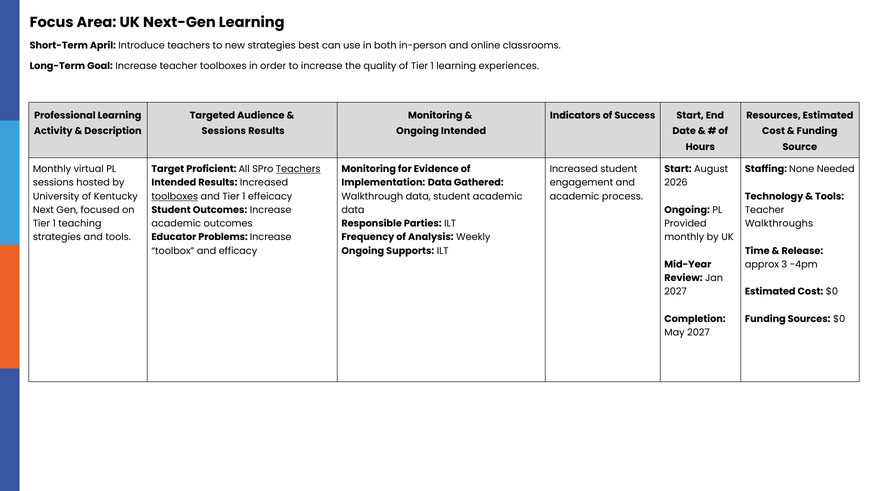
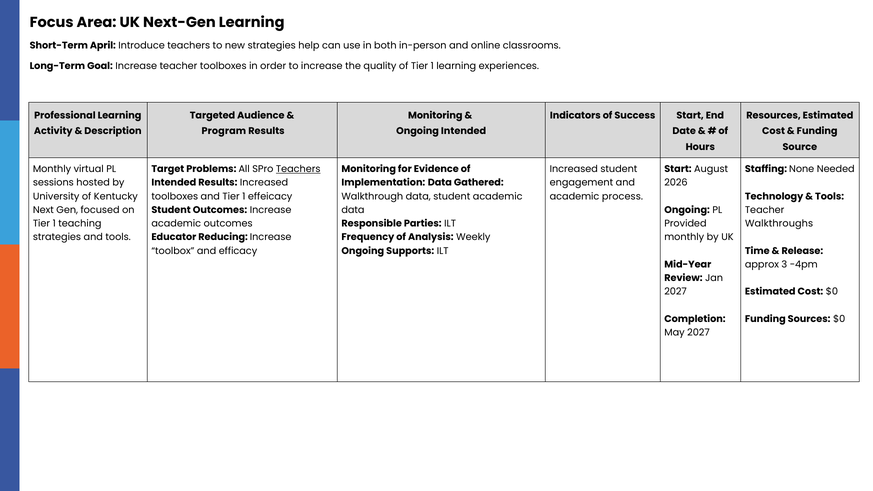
best: best -> help
Sessions at (224, 131): Sessions -> Program
Proficient: Proficient -> Problems
toolboxes at (175, 196) underline: present -> none
Problems: Problems -> Reducing
